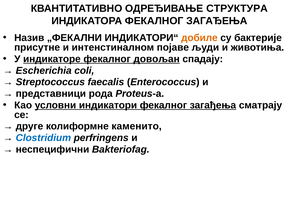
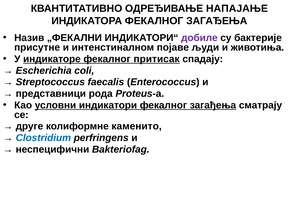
СТРУКТУРА: СТРУКТУРА -> НАПАЈАЊЕ
добиле colour: orange -> purple
довољан: довољан -> притисак
